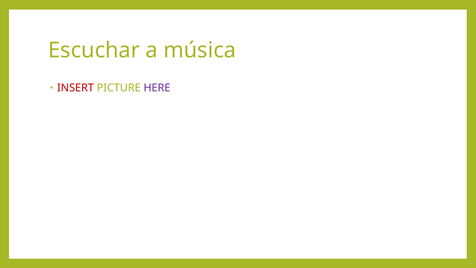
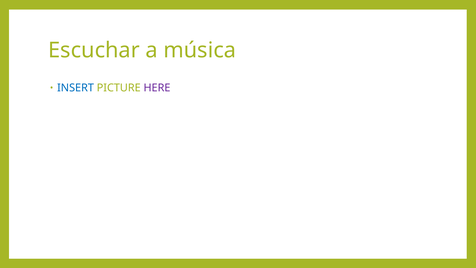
INSERT colour: red -> blue
